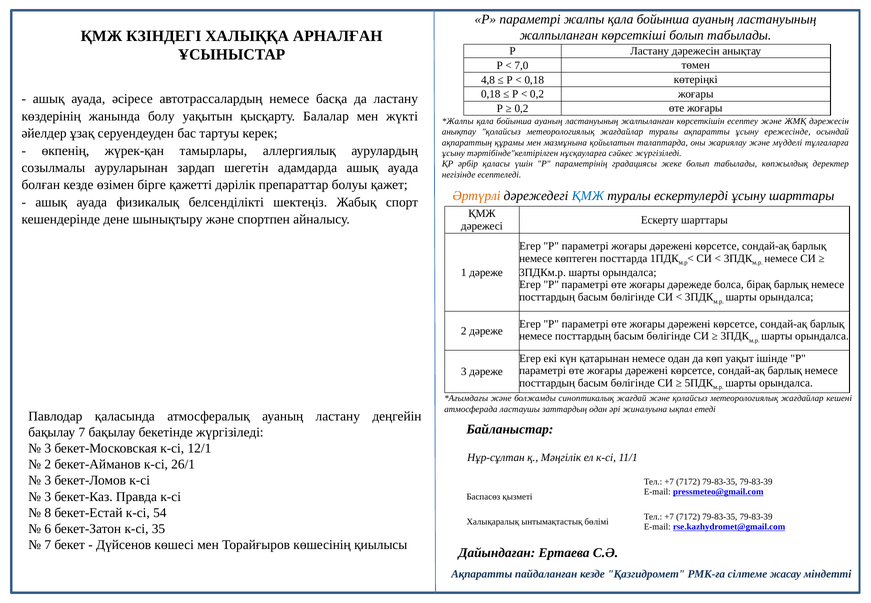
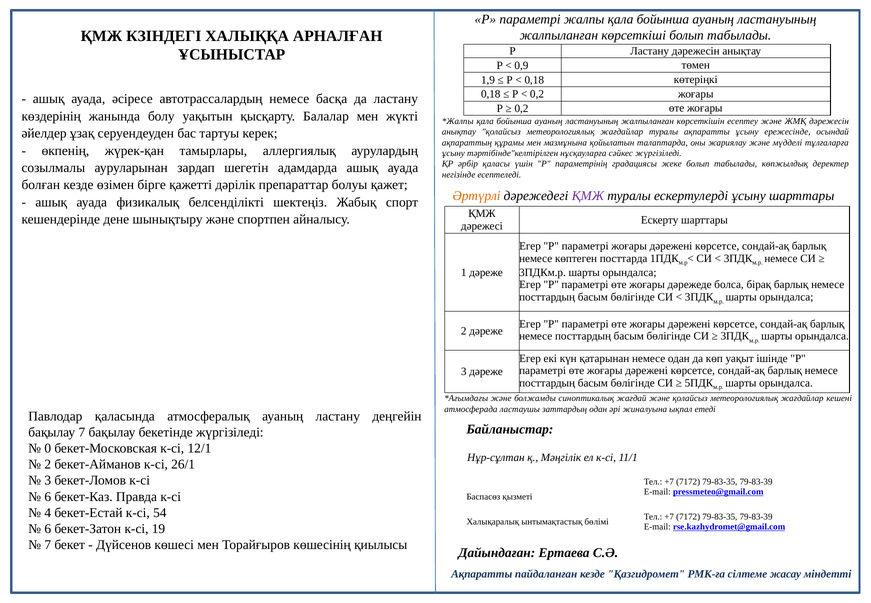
7,0: 7,0 -> 0,9
4,8: 4,8 -> 1,9
ҚМЖ at (588, 196) colour: blue -> purple
3 at (48, 448): 3 -> 0
3 at (48, 497): 3 -> 6
8: 8 -> 4
35: 35 -> 19
